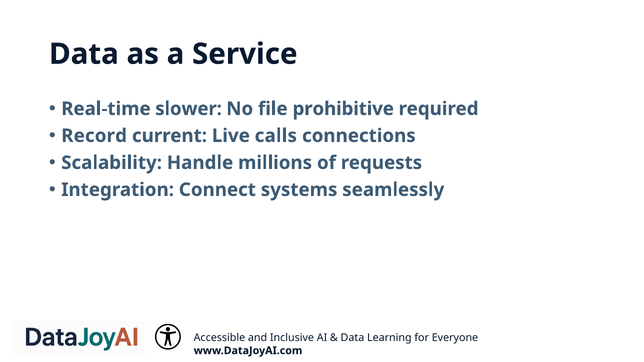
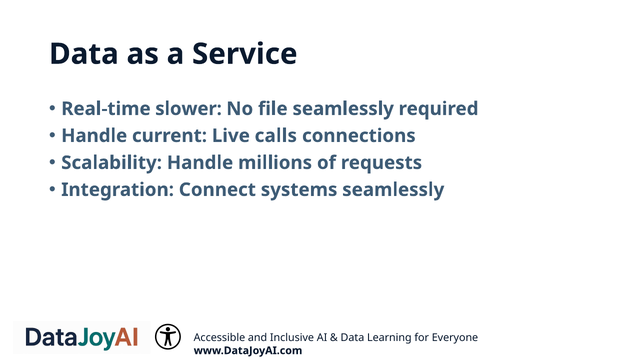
file prohibitive: prohibitive -> seamlessly
Record at (94, 136): Record -> Handle
